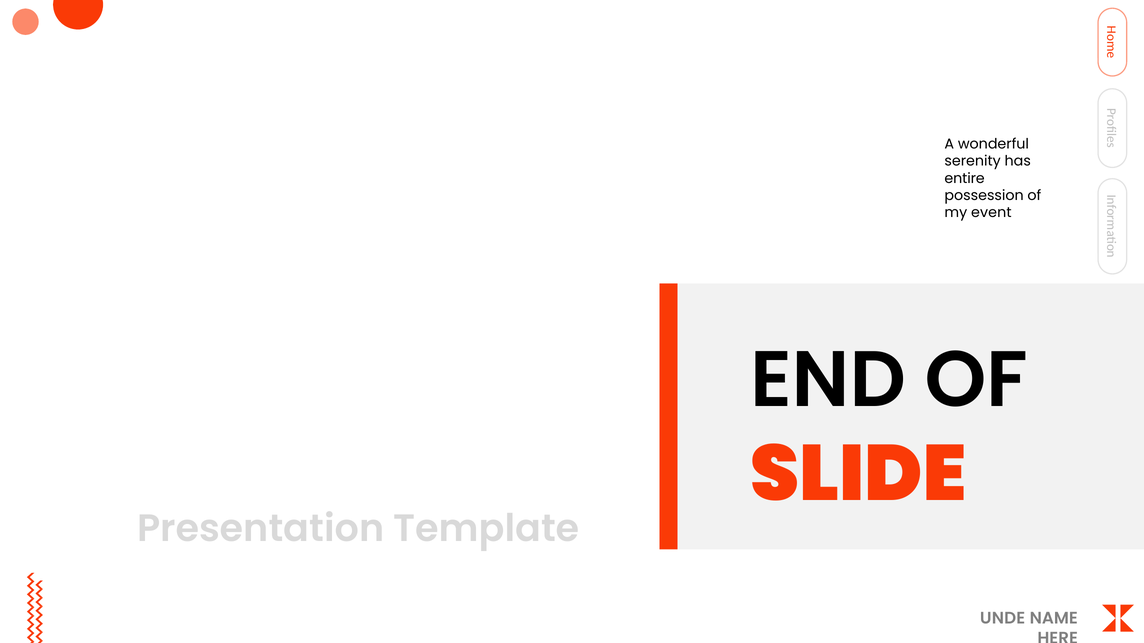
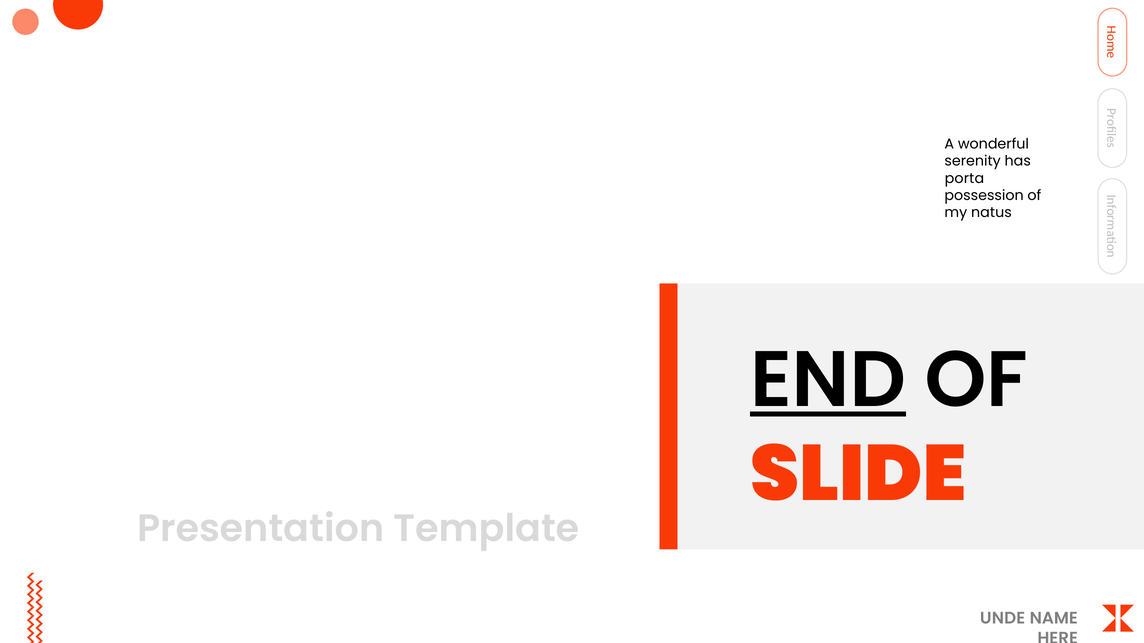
entire: entire -> porta
event: event -> natus
END underline: none -> present
